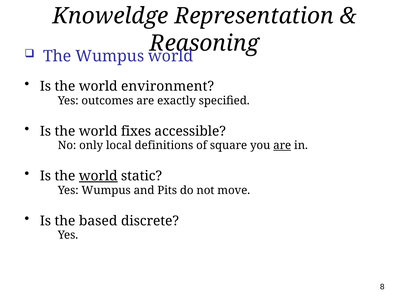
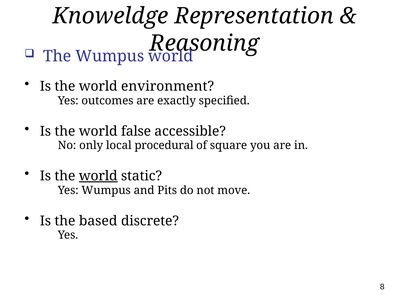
fixes: fixes -> false
definitions: definitions -> procedural
are at (282, 145) underline: present -> none
